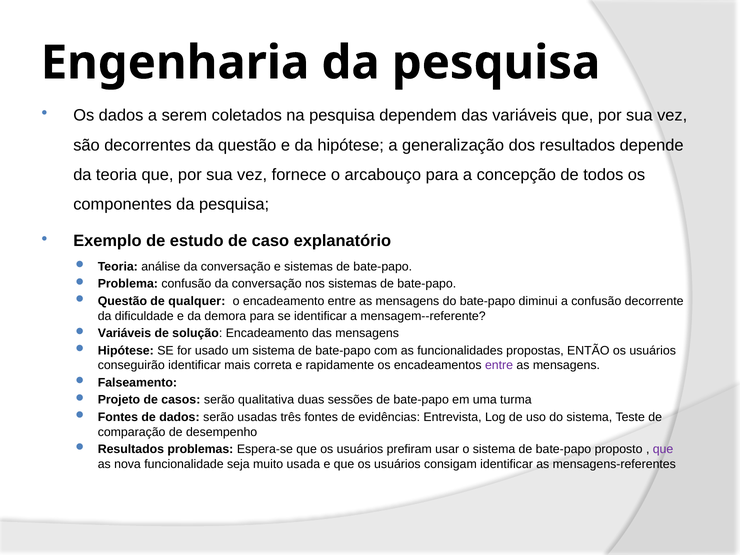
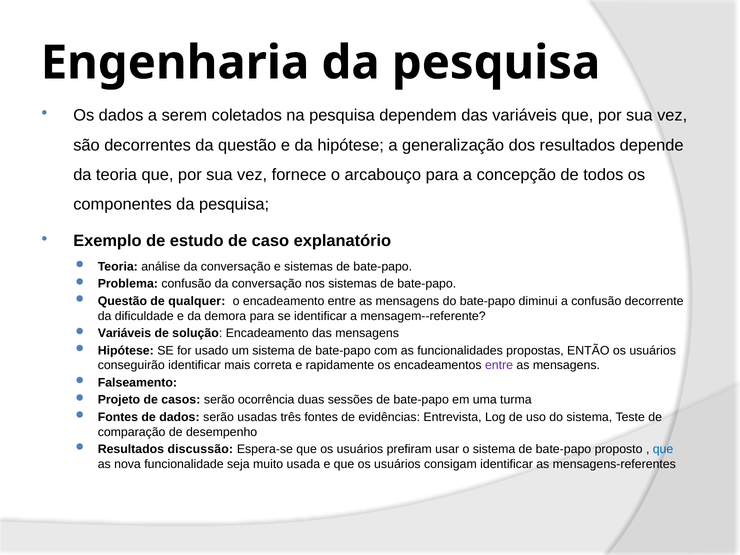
qualitativa: qualitativa -> ocorrência
problemas: problemas -> discussão
que at (663, 449) colour: purple -> blue
